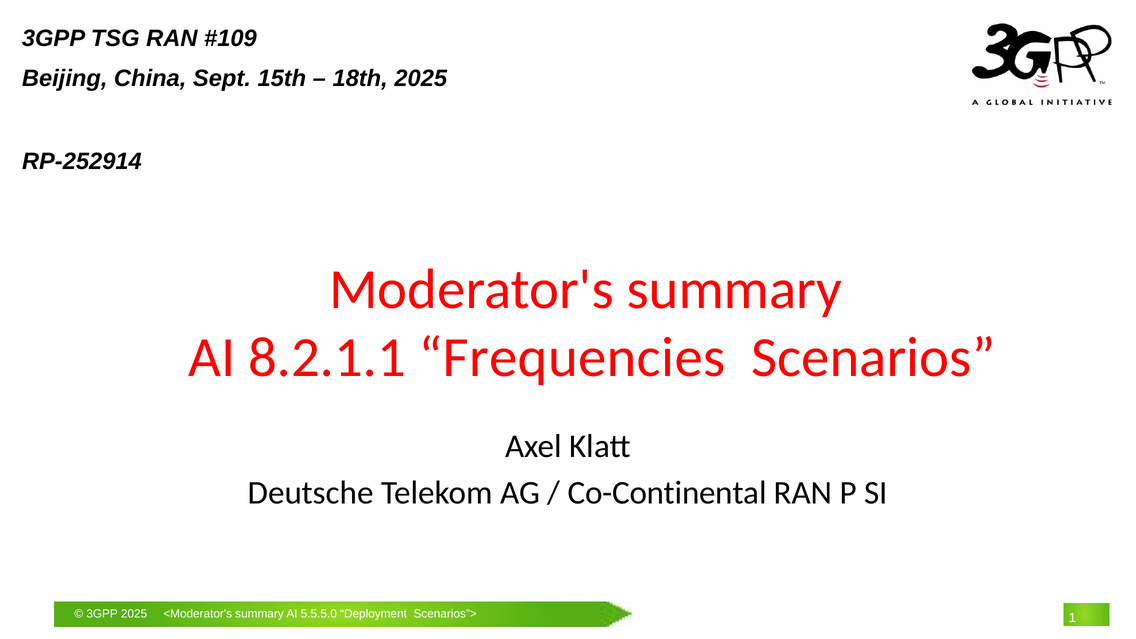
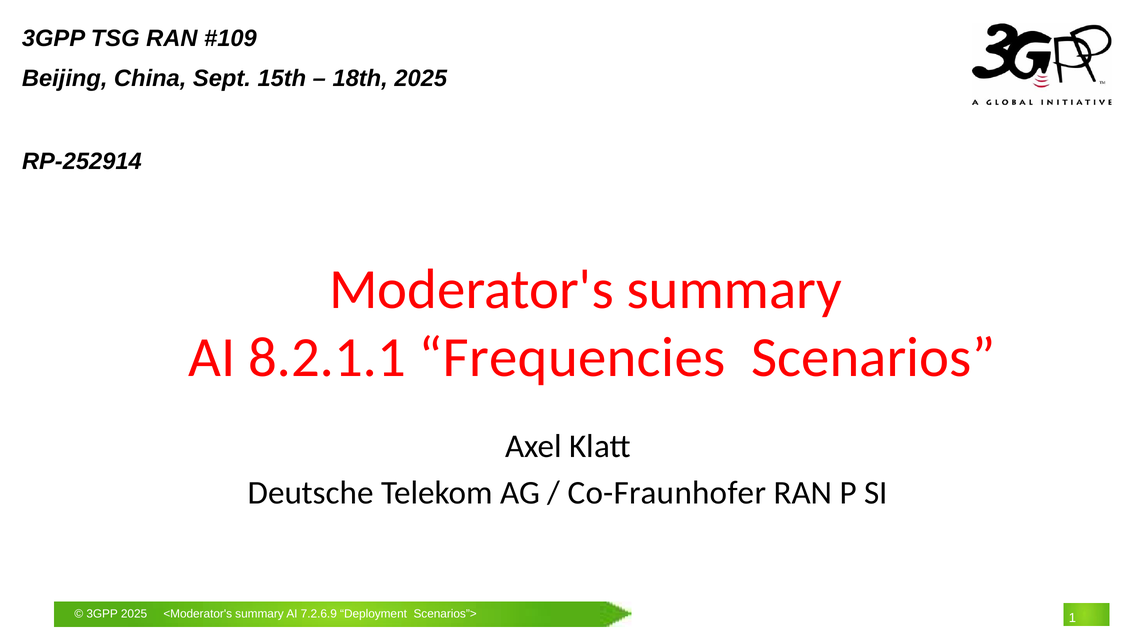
Co-Continental: Co-Continental -> Co-Fraunhofer
5.5.5.0: 5.5.5.0 -> 7.2.6.9
